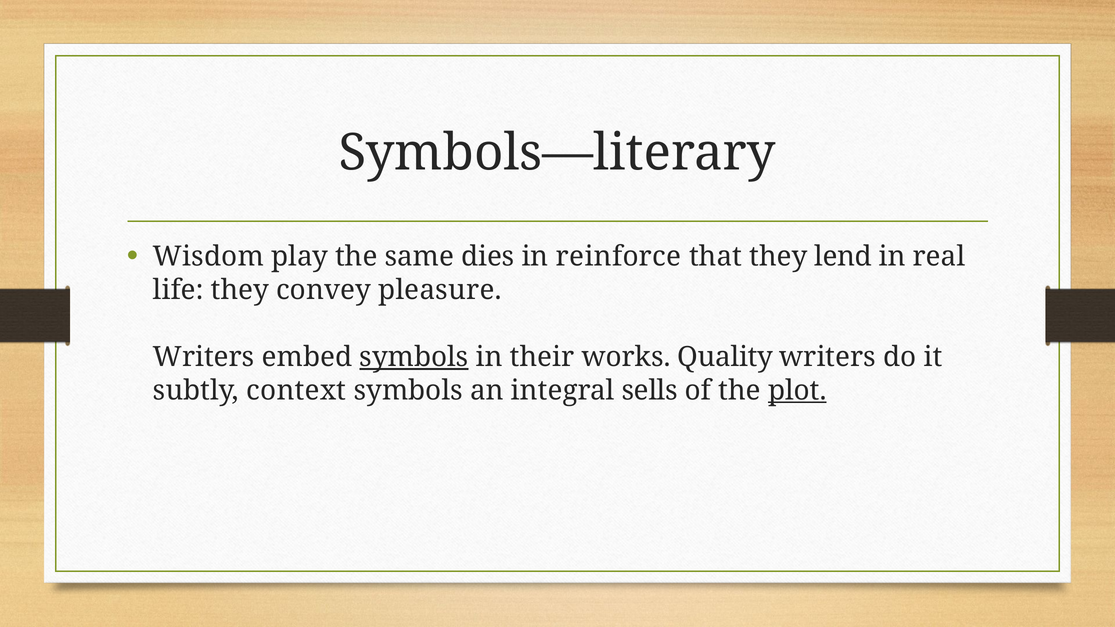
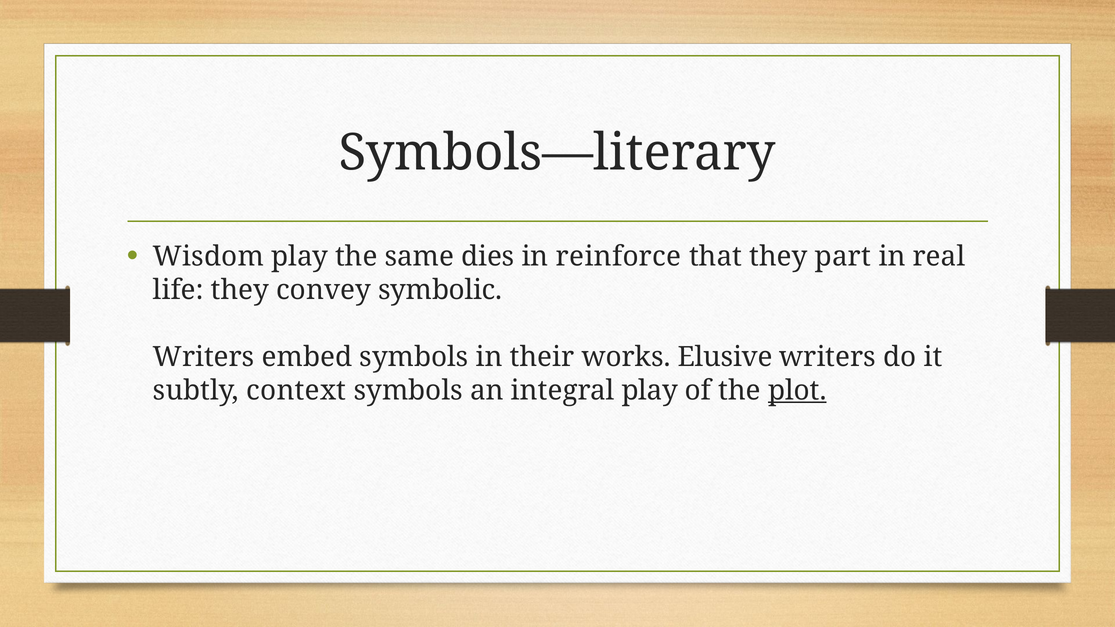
lend: lend -> part
pleasure: pleasure -> symbolic
symbols at (414, 357) underline: present -> none
Quality: Quality -> Elusive
integral sells: sells -> play
